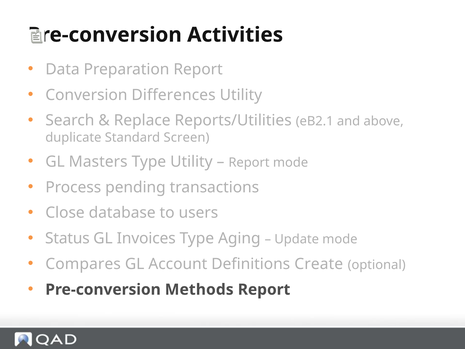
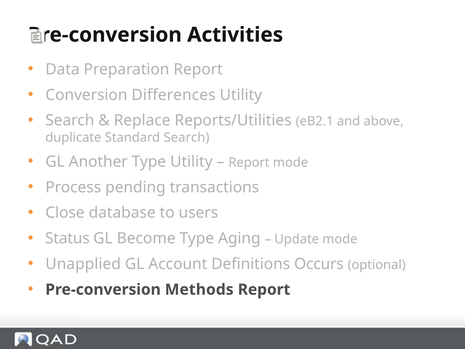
Standard Screen: Screen -> Search
Masters: Masters -> Another
Invoices: Invoices -> Become
Compares: Compares -> Unapplied
Create: Create -> Occurs
